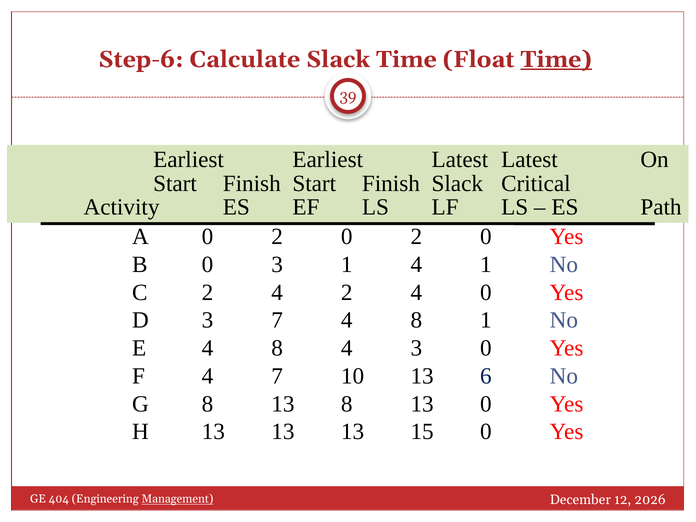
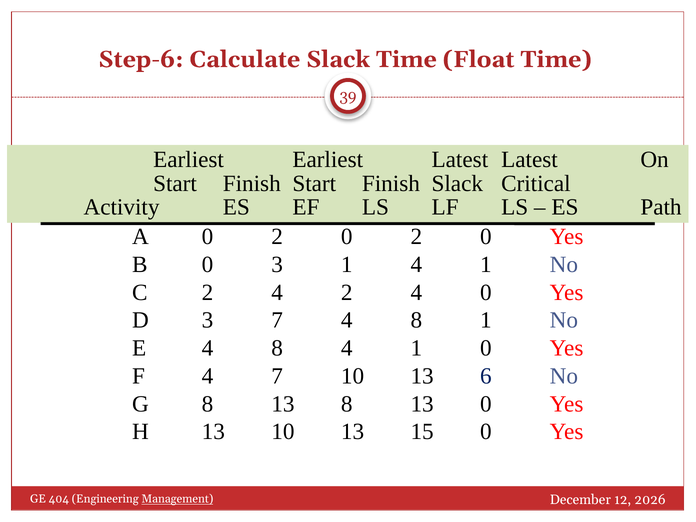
Time at (556, 59) underline: present -> none
8 4 3: 3 -> 1
H 13 13: 13 -> 10
